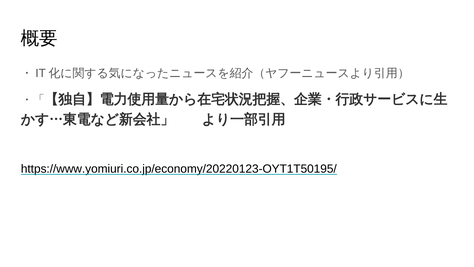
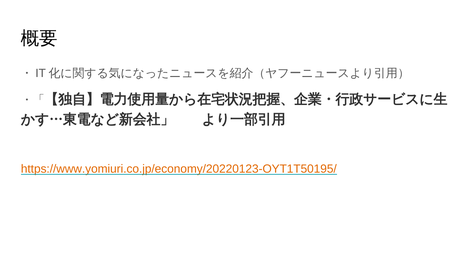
https://www.yomiuri.co.jp/economy/20220123-OYT1T50195/ colour: black -> orange
